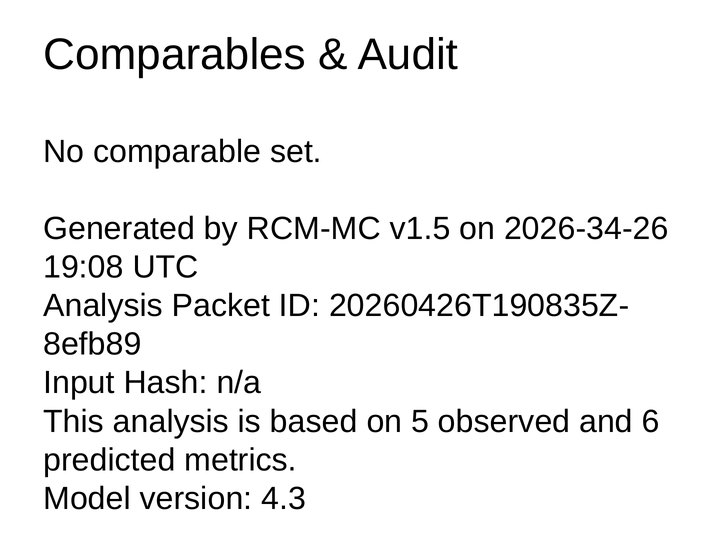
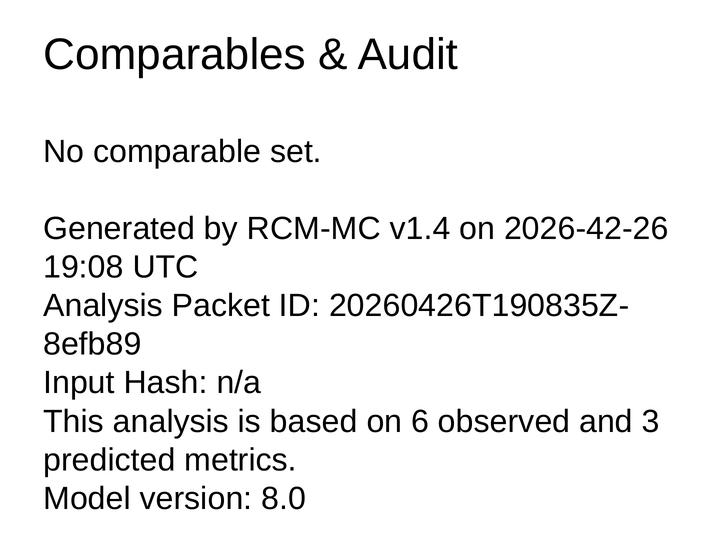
v1.5: v1.5 -> v1.4
2026-34-26: 2026-34-26 -> 2026-42-26
5: 5 -> 6
6: 6 -> 3
4.3: 4.3 -> 8.0
